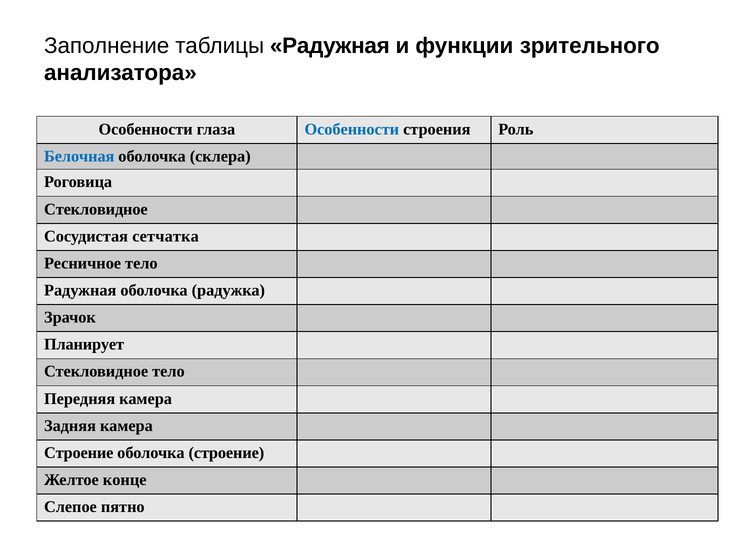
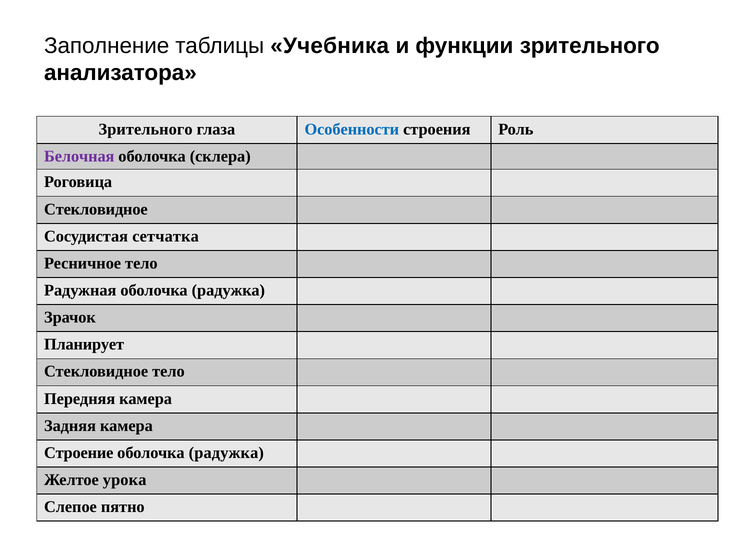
таблицы Радужная: Радужная -> Учебника
Особенности at (146, 129): Особенности -> Зрительного
Белочная colour: blue -> purple
строение at (226, 453): строение -> радужка
конце: конце -> урока
